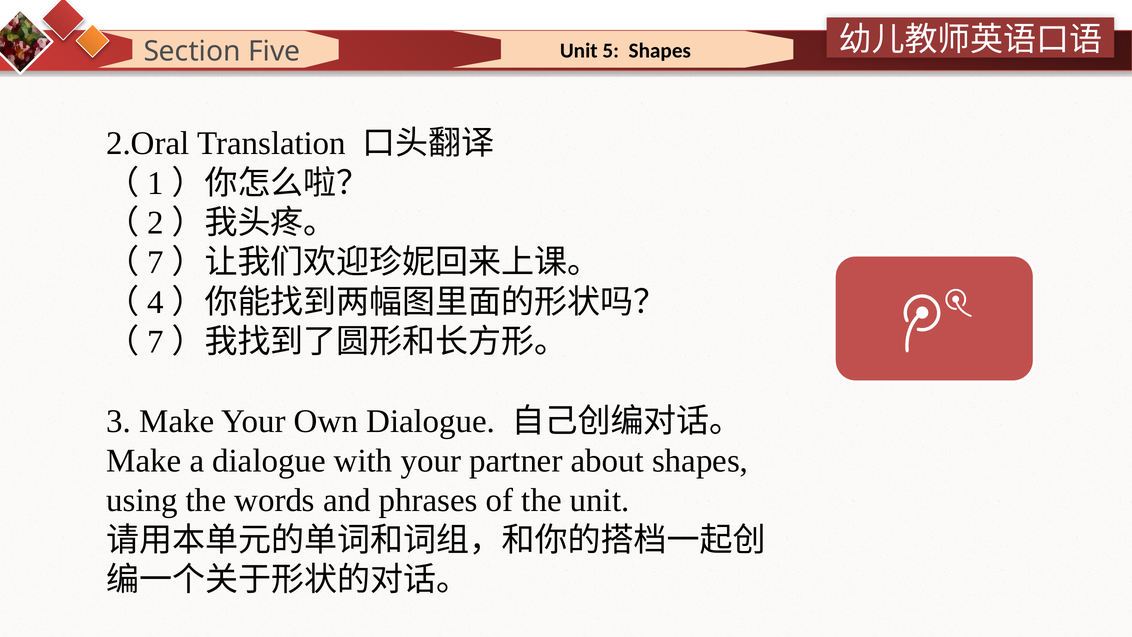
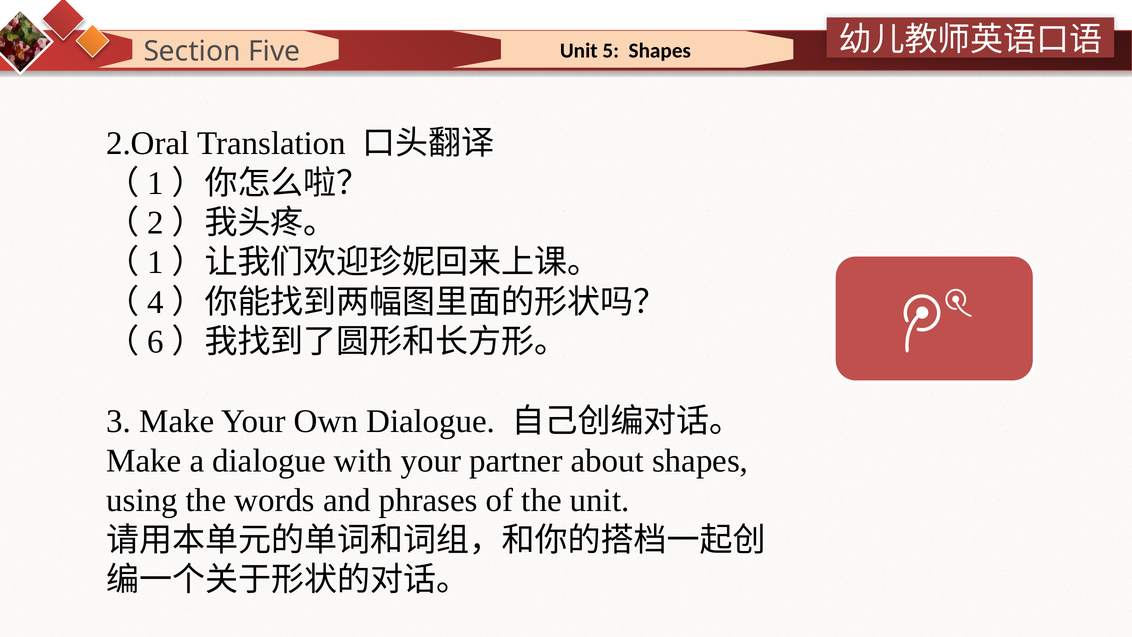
7 at (155, 262): 7 -> 1
7 at (155, 342): 7 -> 6
